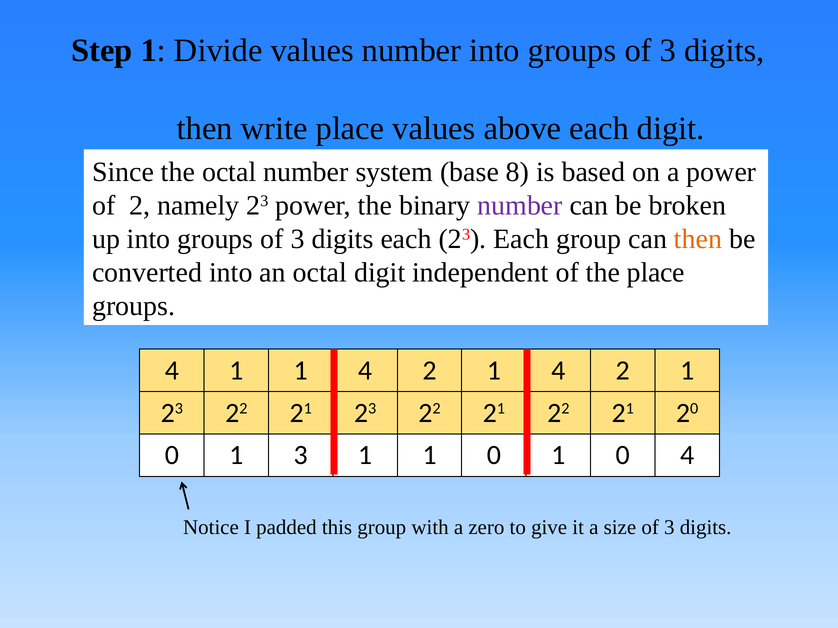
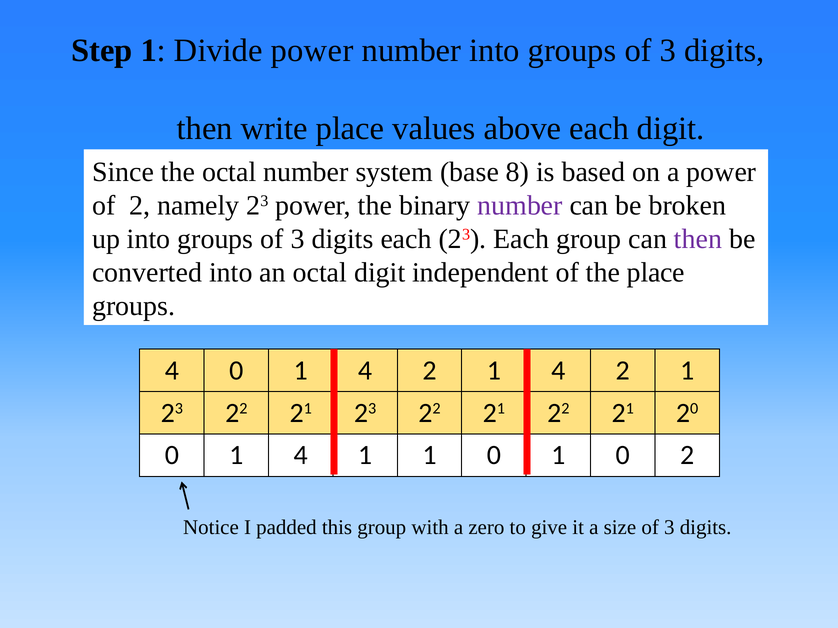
Divide values: values -> power
then at (698, 239) colour: orange -> purple
4 1: 1 -> 0
3 at (301, 456): 3 -> 4
0 4: 4 -> 2
